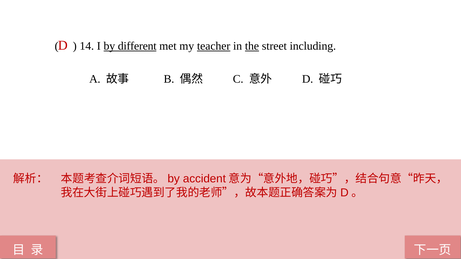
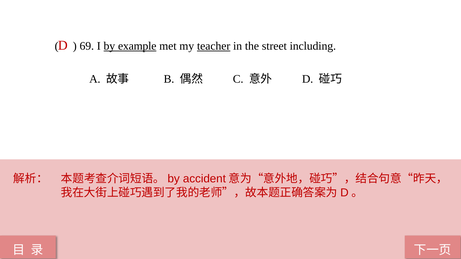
14: 14 -> 69
different: different -> example
the underline: present -> none
